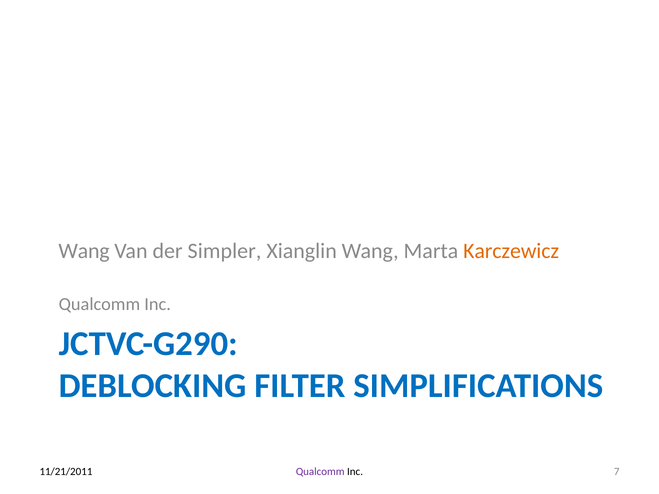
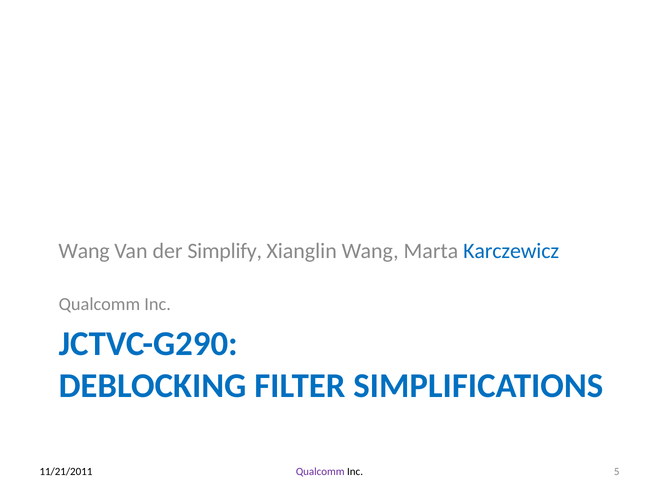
Simpler: Simpler -> Simplify
Karczewicz colour: orange -> blue
7: 7 -> 5
